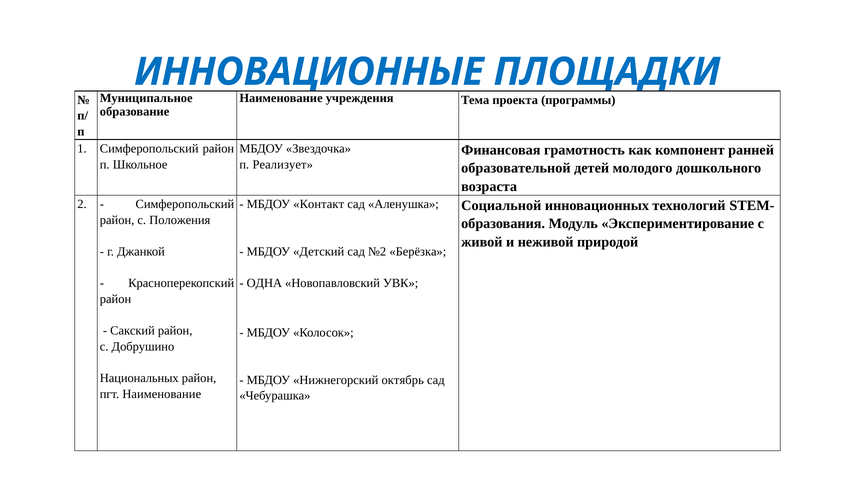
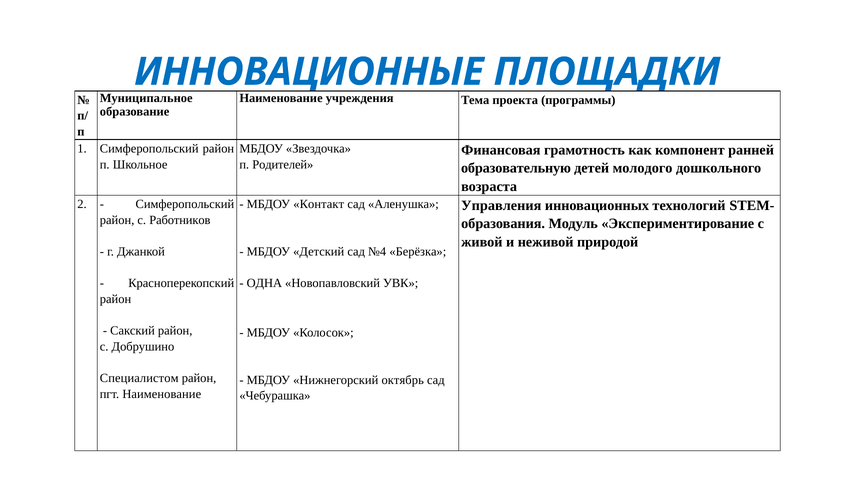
Реализует: Реализует -> Родителей
образовательной: образовательной -> образовательную
Социальной: Социальной -> Управления
Положения: Положения -> Работников
№2: №2 -> №4
Национальных: Национальных -> Специалистом
